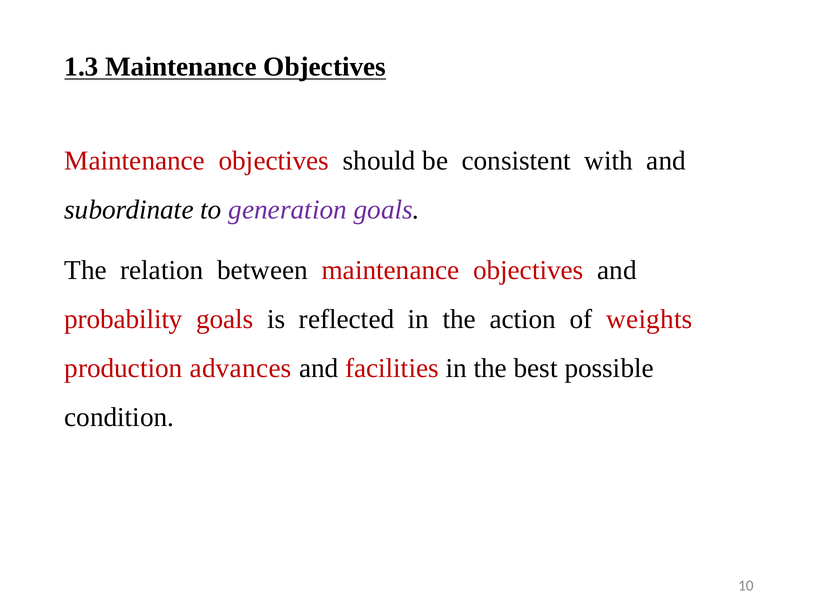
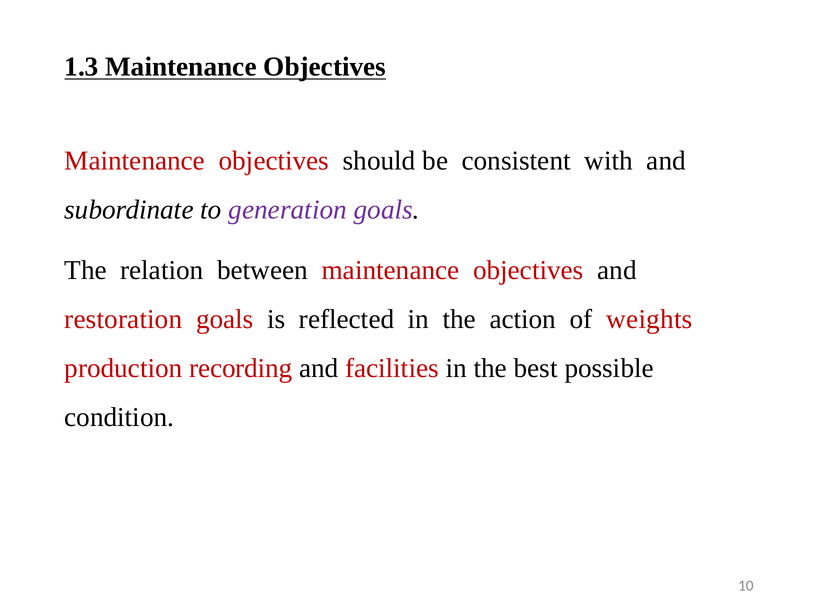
probability: probability -> restoration
advances: advances -> recording
